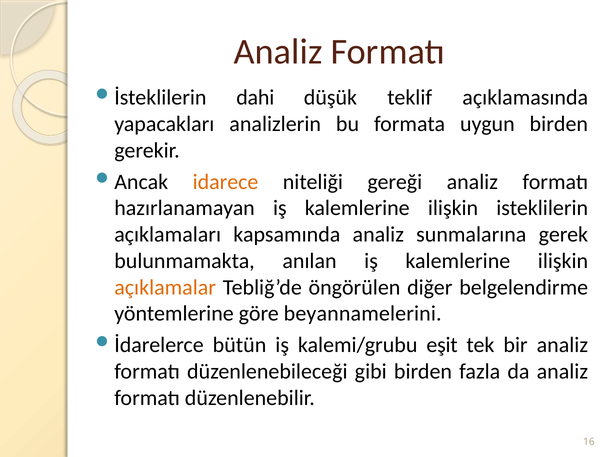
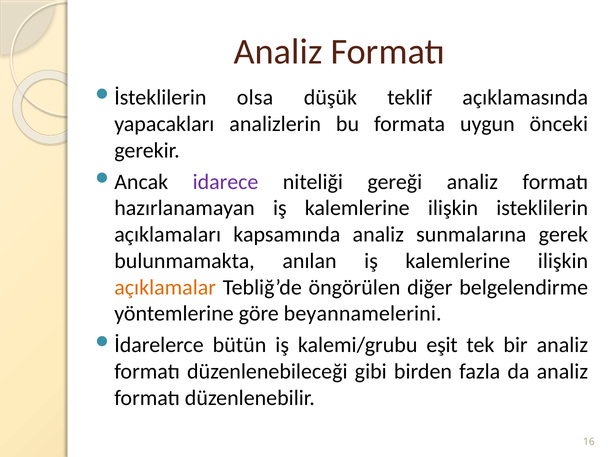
dahi: dahi -> olsa
uygun birden: birden -> önceki
idarece colour: orange -> purple
